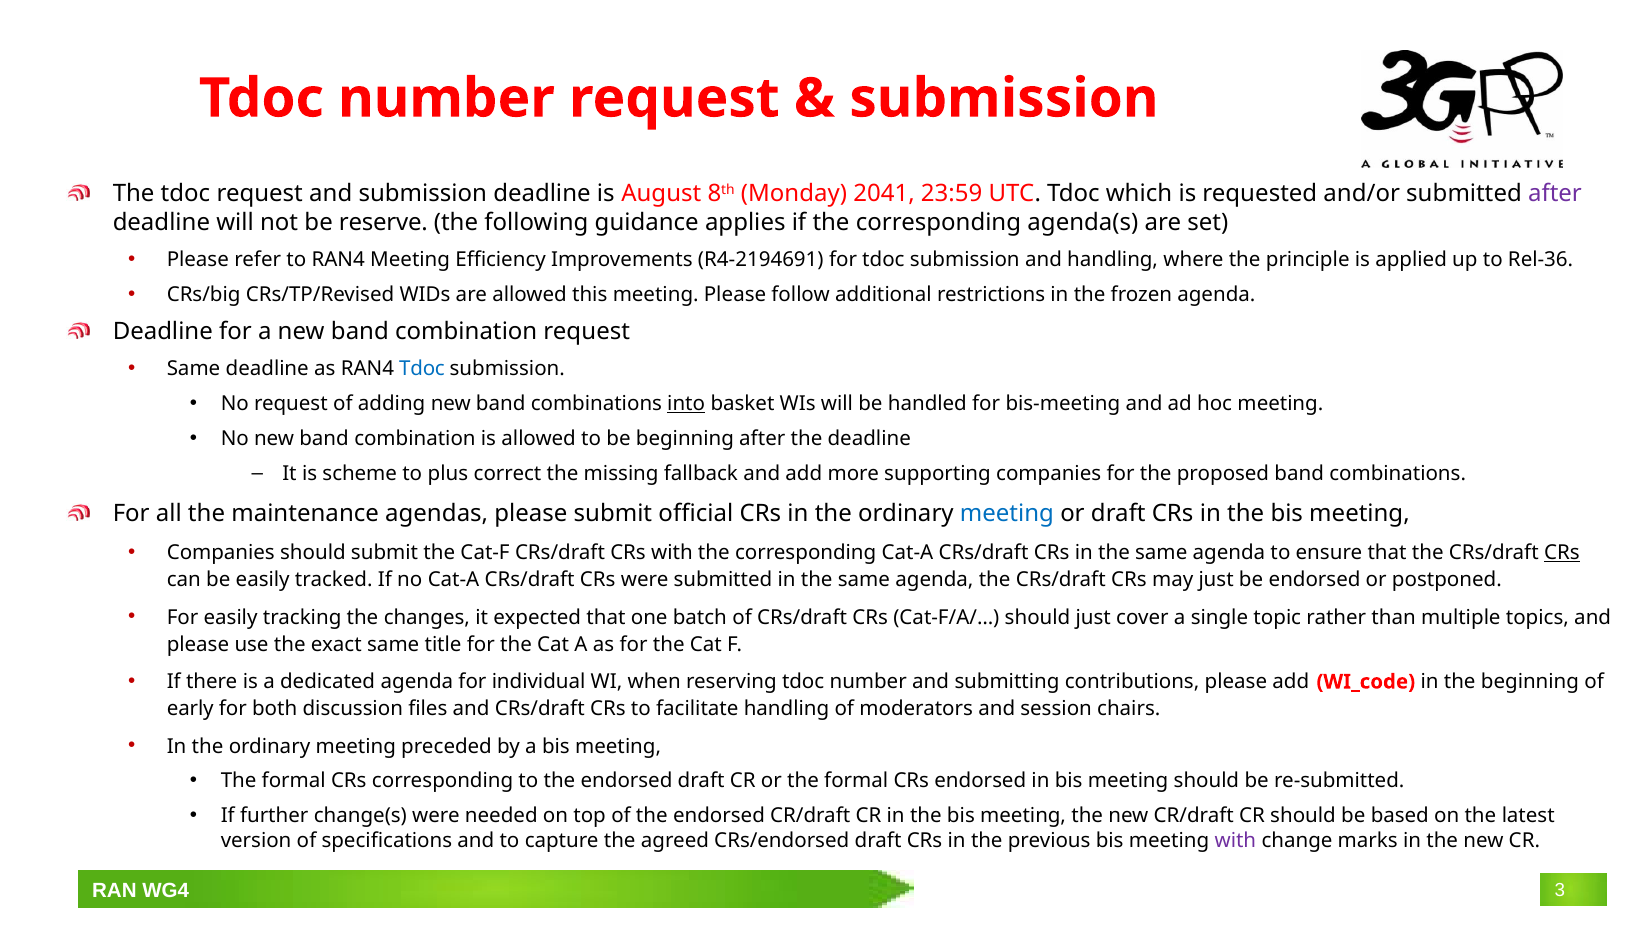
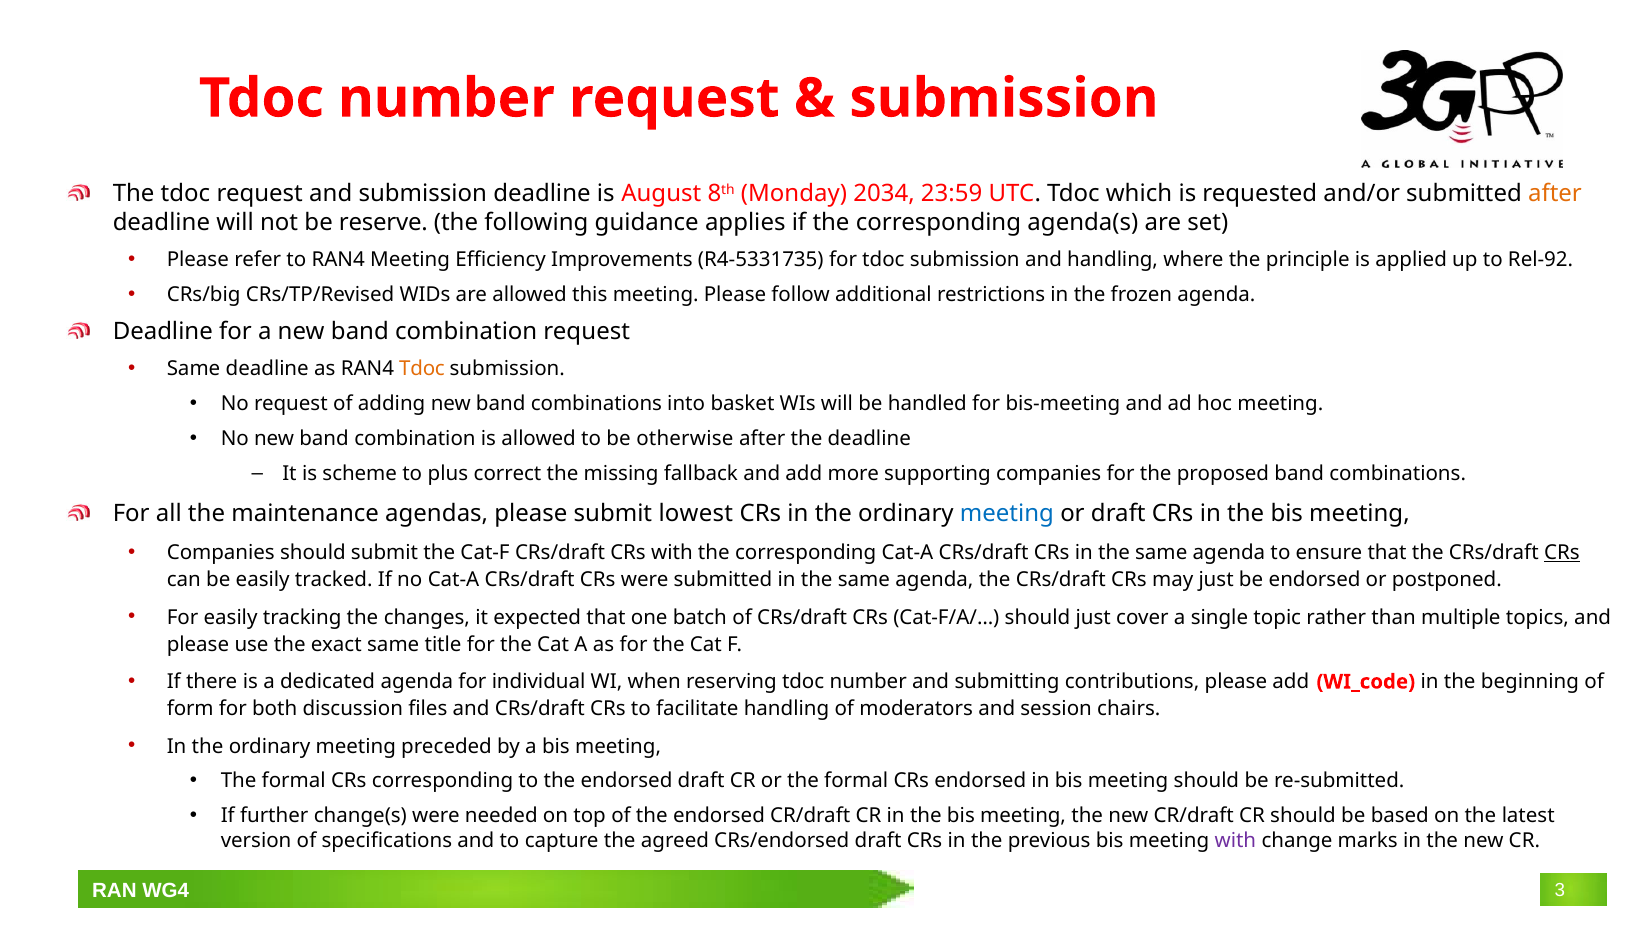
2041: 2041 -> 2034
after at (1555, 194) colour: purple -> orange
R4-2194691: R4-2194691 -> R4-5331735
Rel-36: Rel-36 -> Rel-92
Tdoc at (422, 369) colour: blue -> orange
into underline: present -> none
be beginning: beginning -> otherwise
official: official -> lowest
early: early -> form
